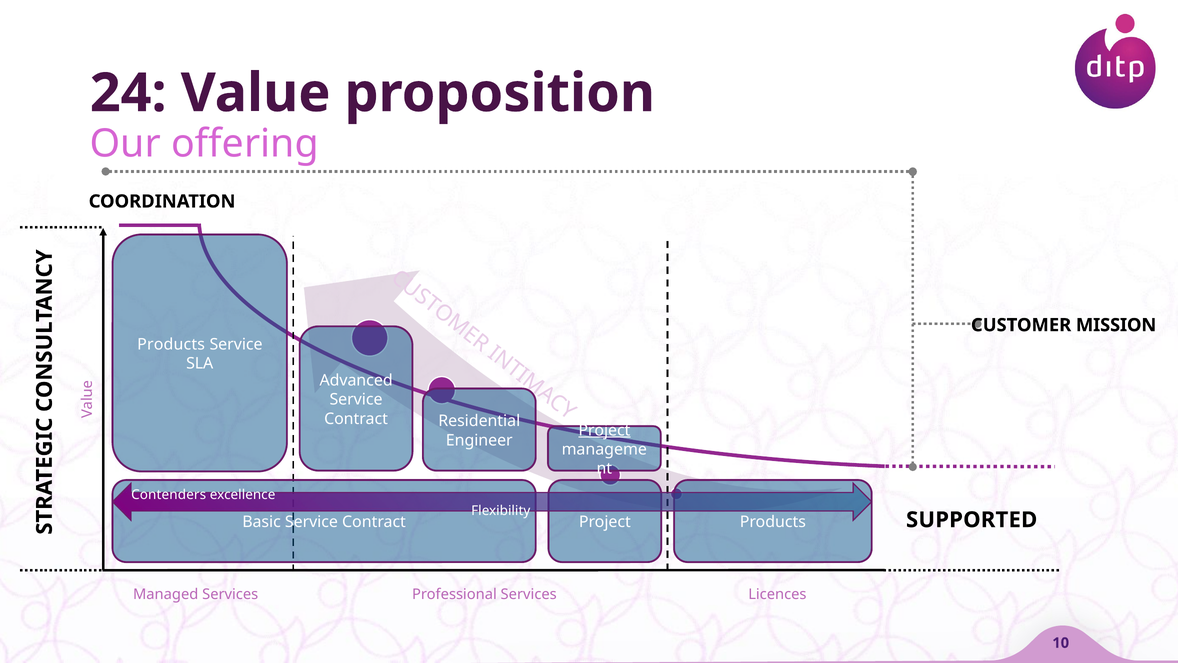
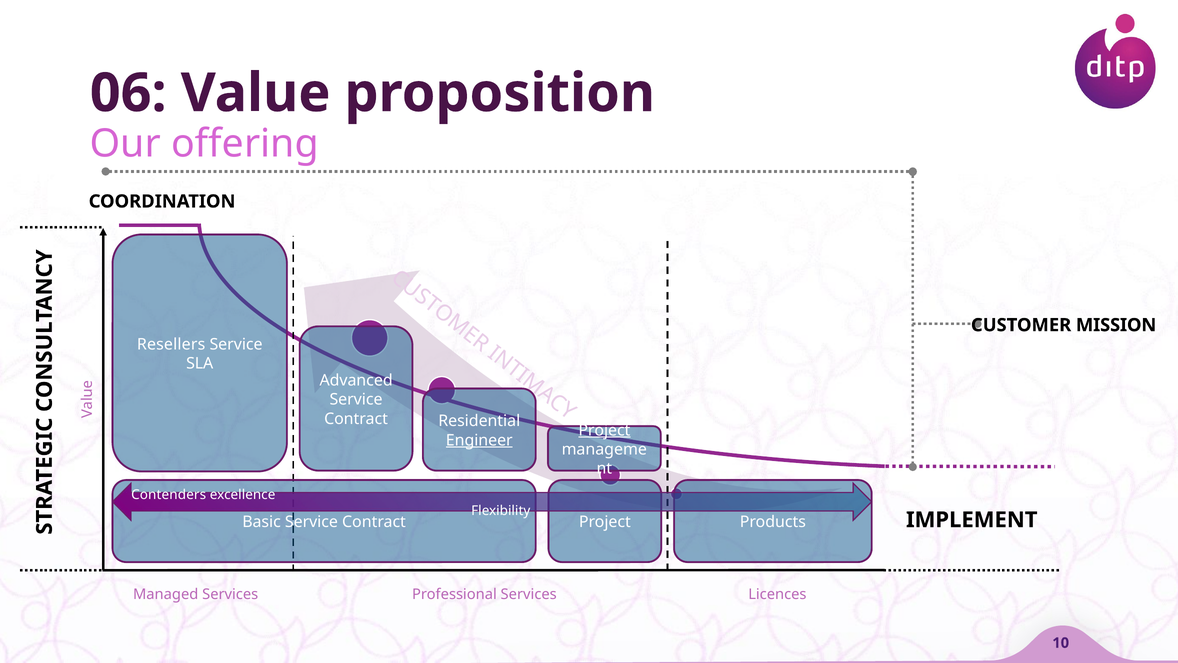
24: 24 -> 06
Products at (171, 344): Products -> Resellers
Engineer underline: none -> present
SUPPORTED: SUPPORTED -> IMPLEMENT
